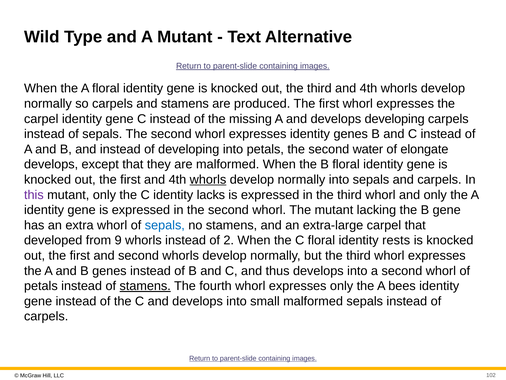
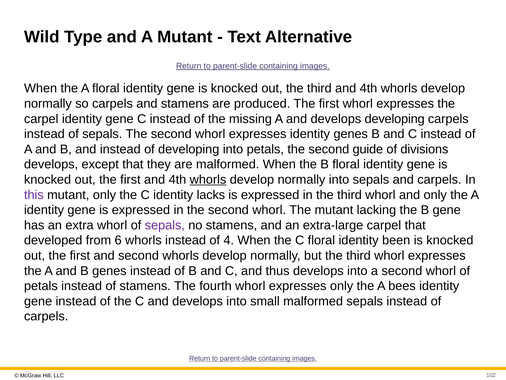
water: water -> guide
elongate: elongate -> divisions
sepals at (165, 225) colour: blue -> purple
9: 9 -> 6
2: 2 -> 4
rests: rests -> been
stamens at (145, 286) underline: present -> none
